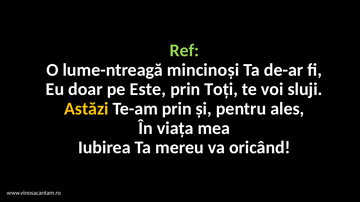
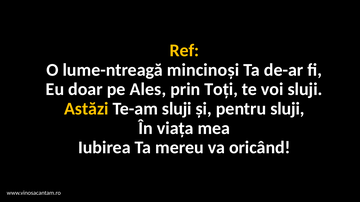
Ref colour: light green -> yellow
Este: Este -> Ales
Te-am prin: prin -> sluji
pentru ales: ales -> sluji
